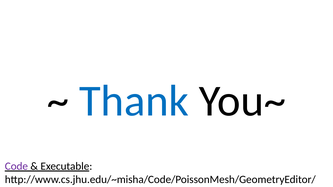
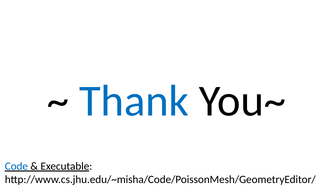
Code colour: purple -> blue
